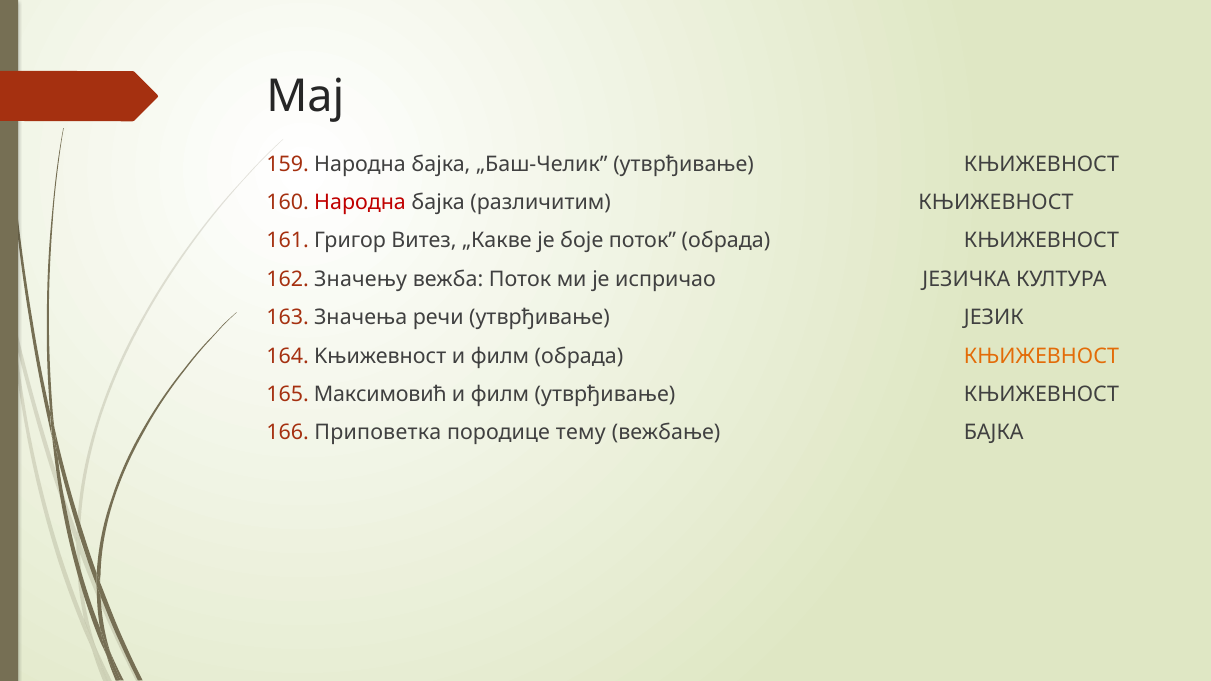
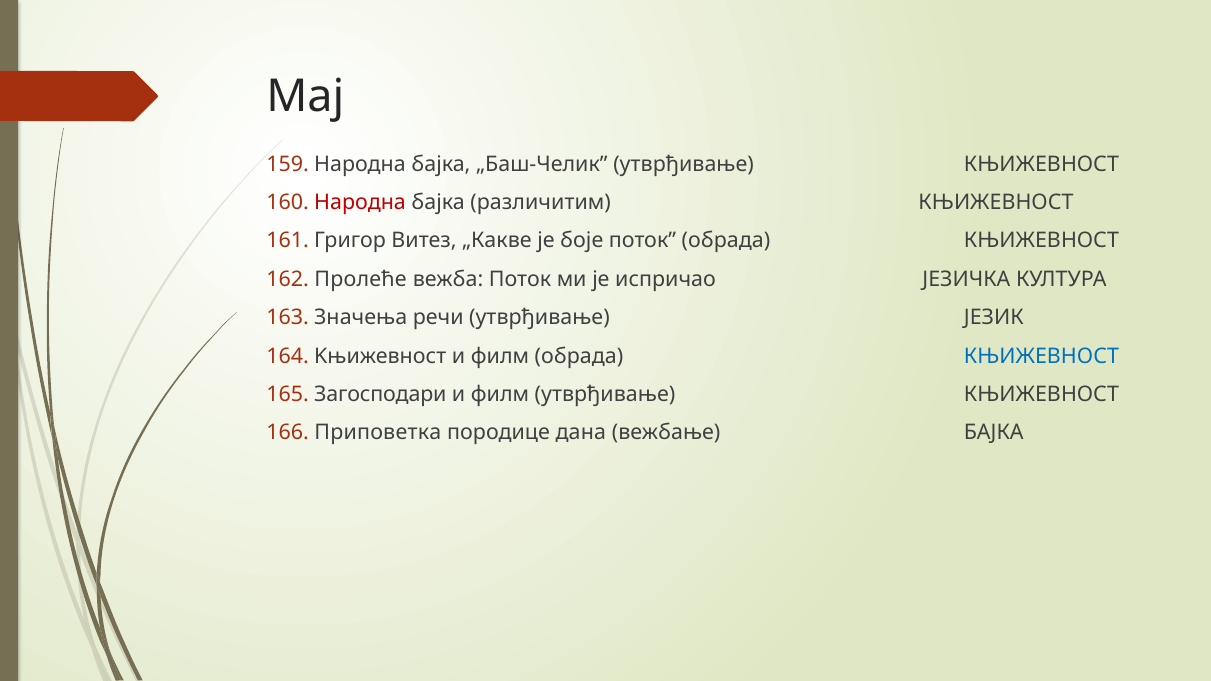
Значењу: Значењу -> Пролеће
КЊИЖЕВНОСТ at (1041, 356) colour: orange -> blue
Максимовић: Максимовић -> Загосподари
тему: тему -> дана
